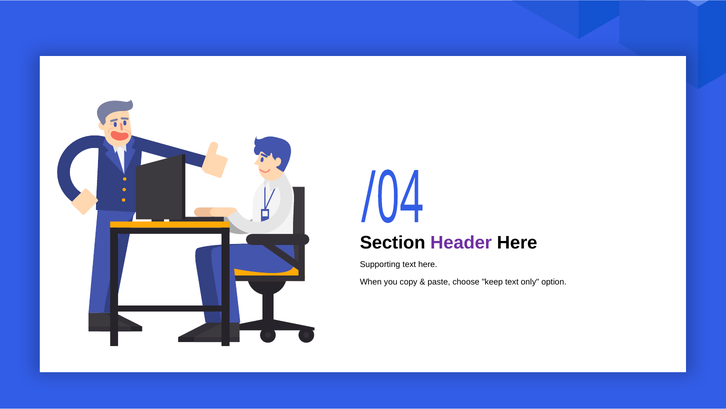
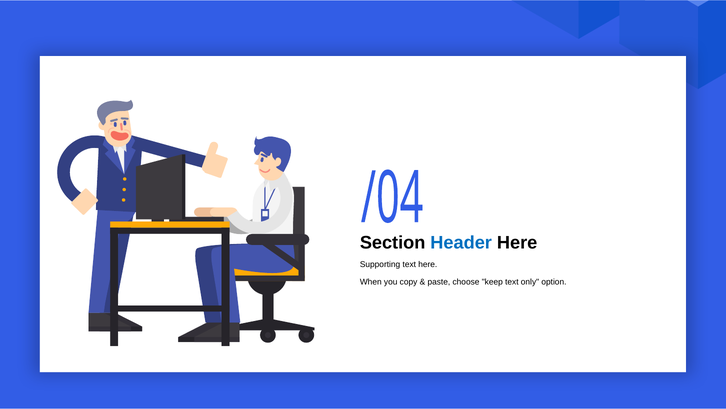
Header colour: purple -> blue
